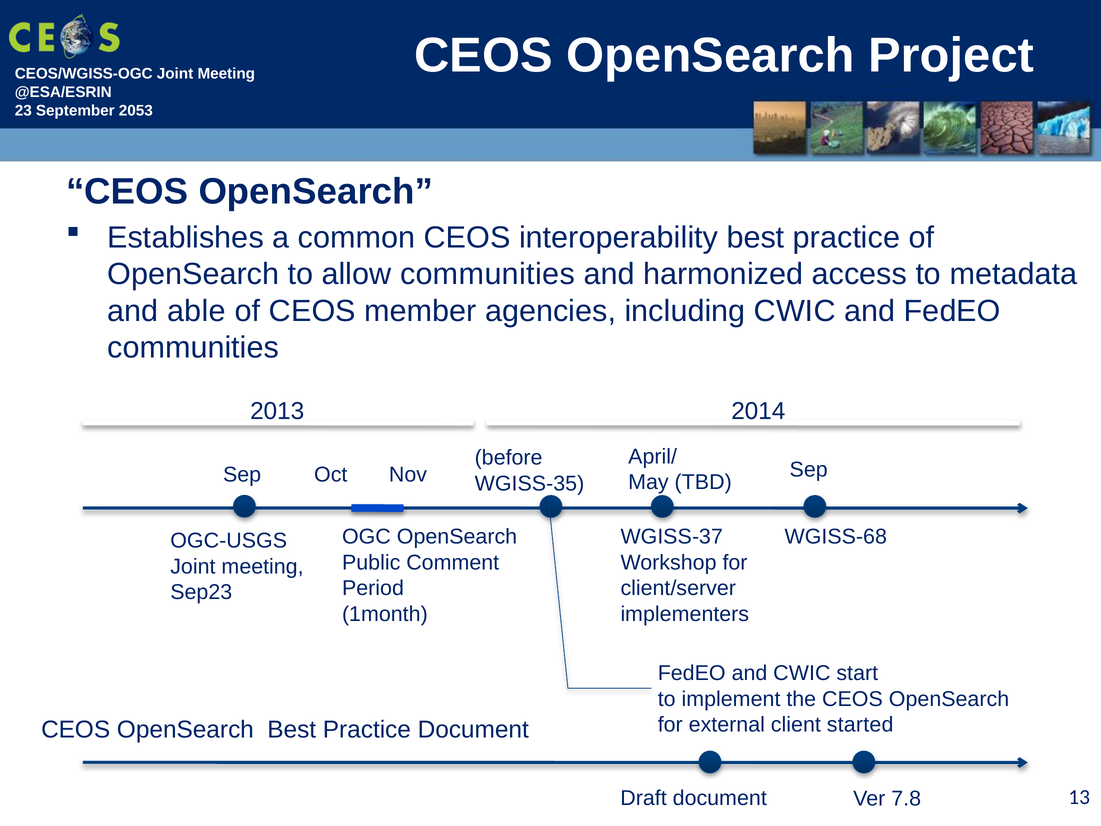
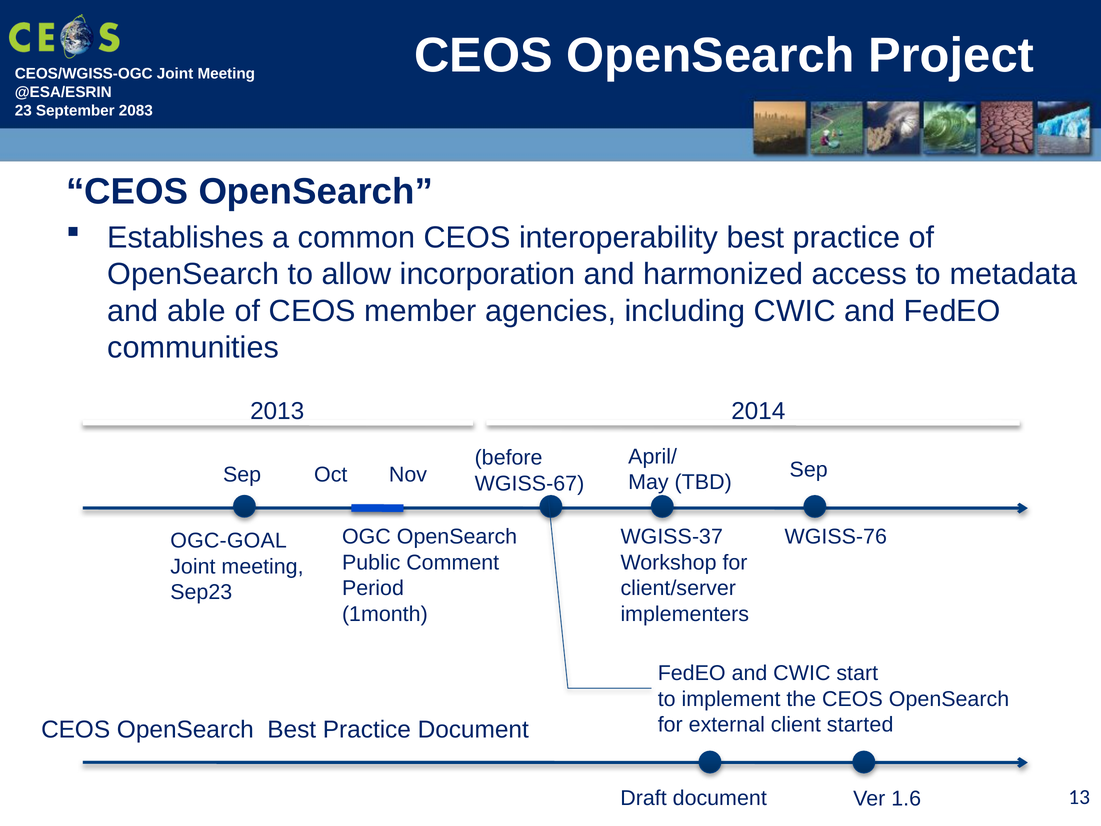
2053: 2053 -> 2083
allow communities: communities -> incorporation
WGISS-35: WGISS-35 -> WGISS-67
WGISS-68: WGISS-68 -> WGISS-76
OGC-USGS: OGC-USGS -> OGC-GOAL
7.8: 7.8 -> 1.6
